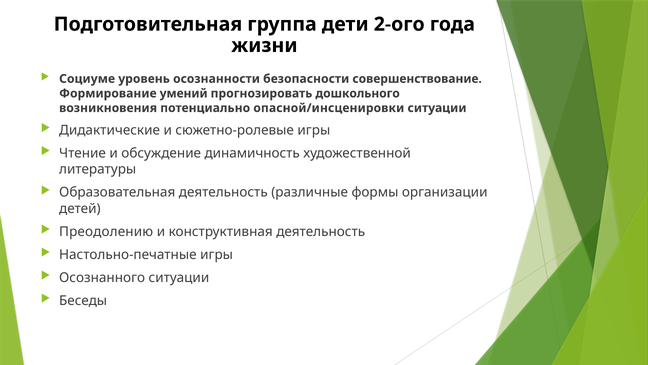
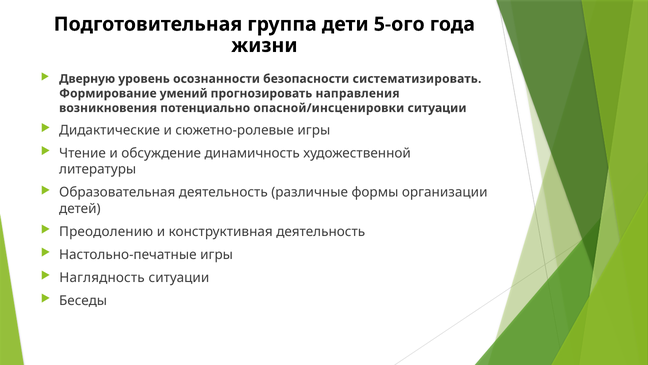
2-ого: 2-ого -> 5-ого
Социуме: Социуме -> Дверную
совершенствование: совершенствование -> систематизировать
дошкольного: дошкольного -> направления
Осознанного: Осознанного -> Наглядность
